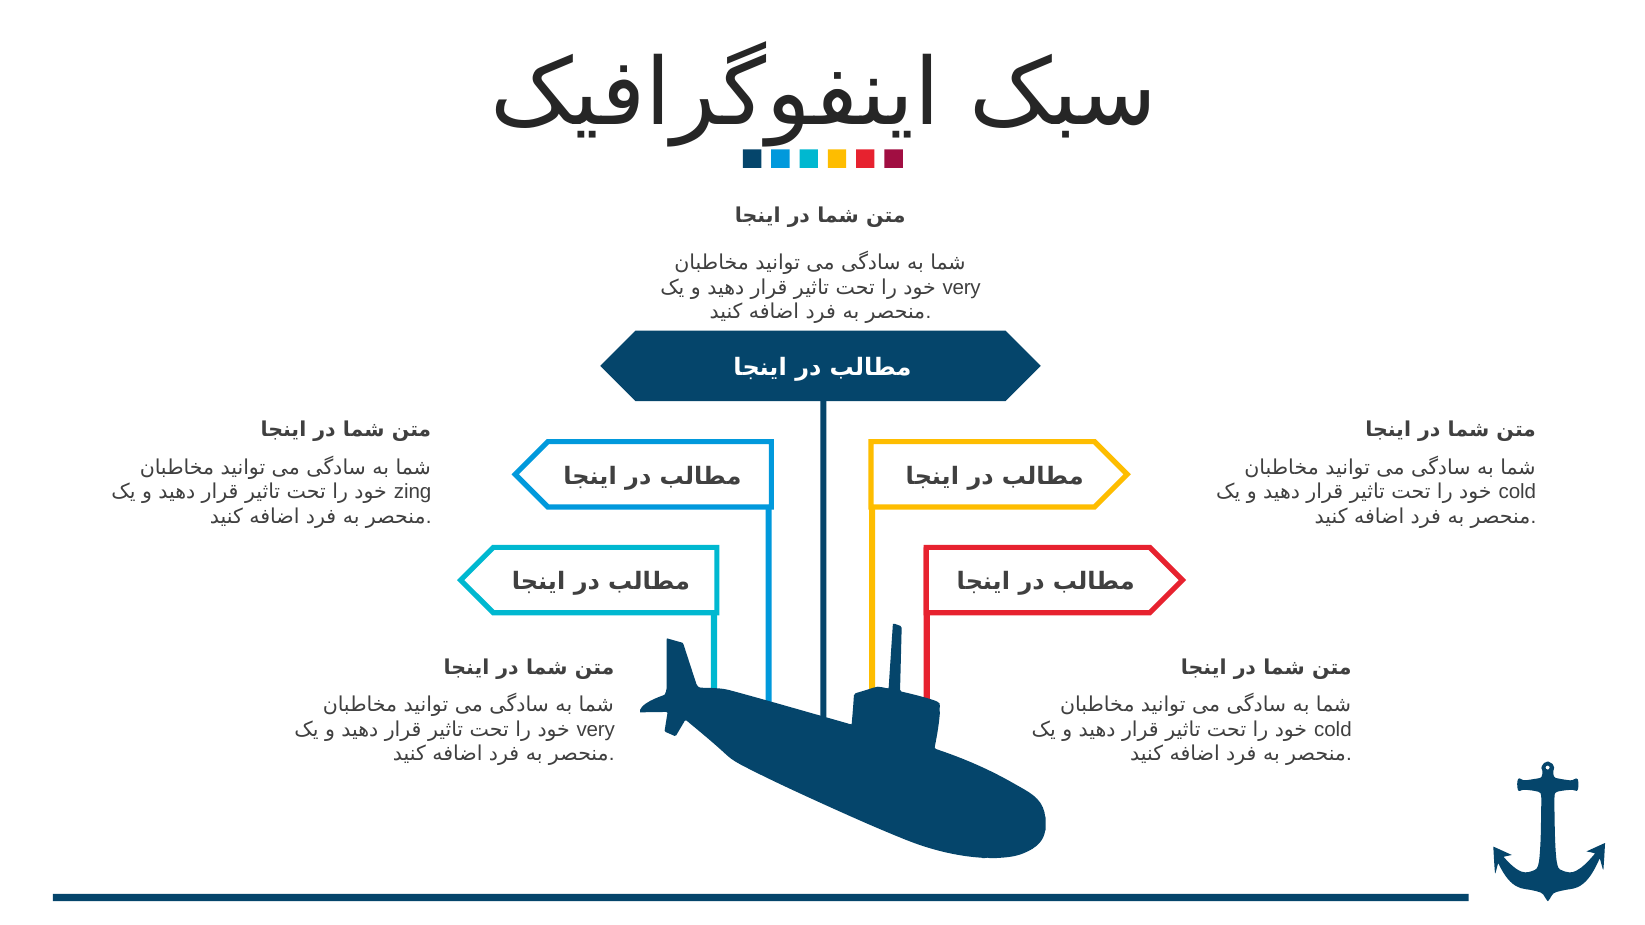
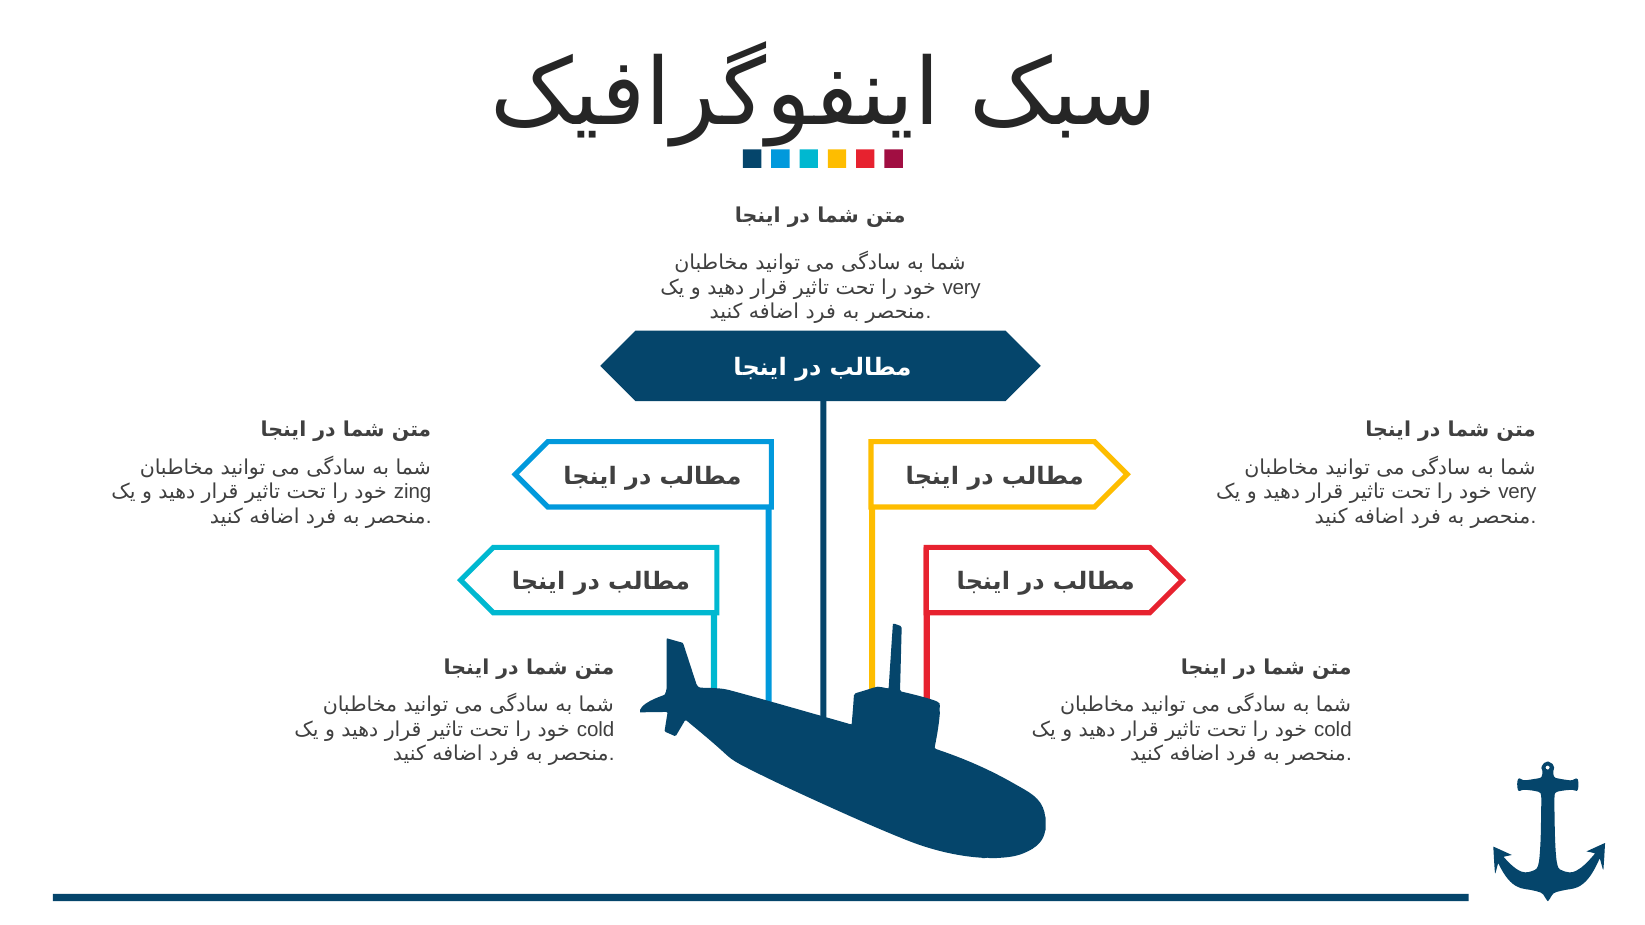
cold at (1517, 492): cold -> very
very at (596, 730): very -> cold
